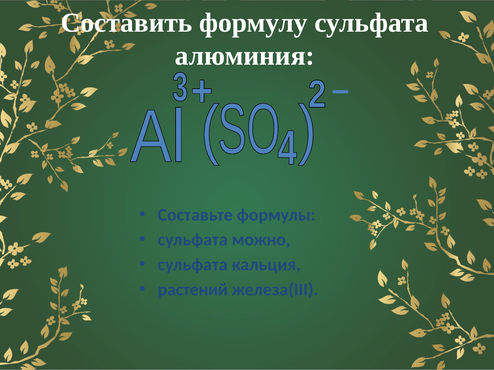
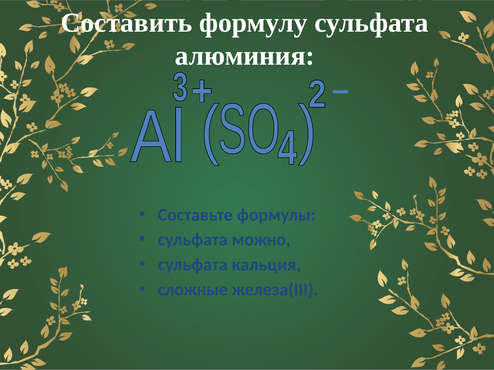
растений: растений -> сложные
